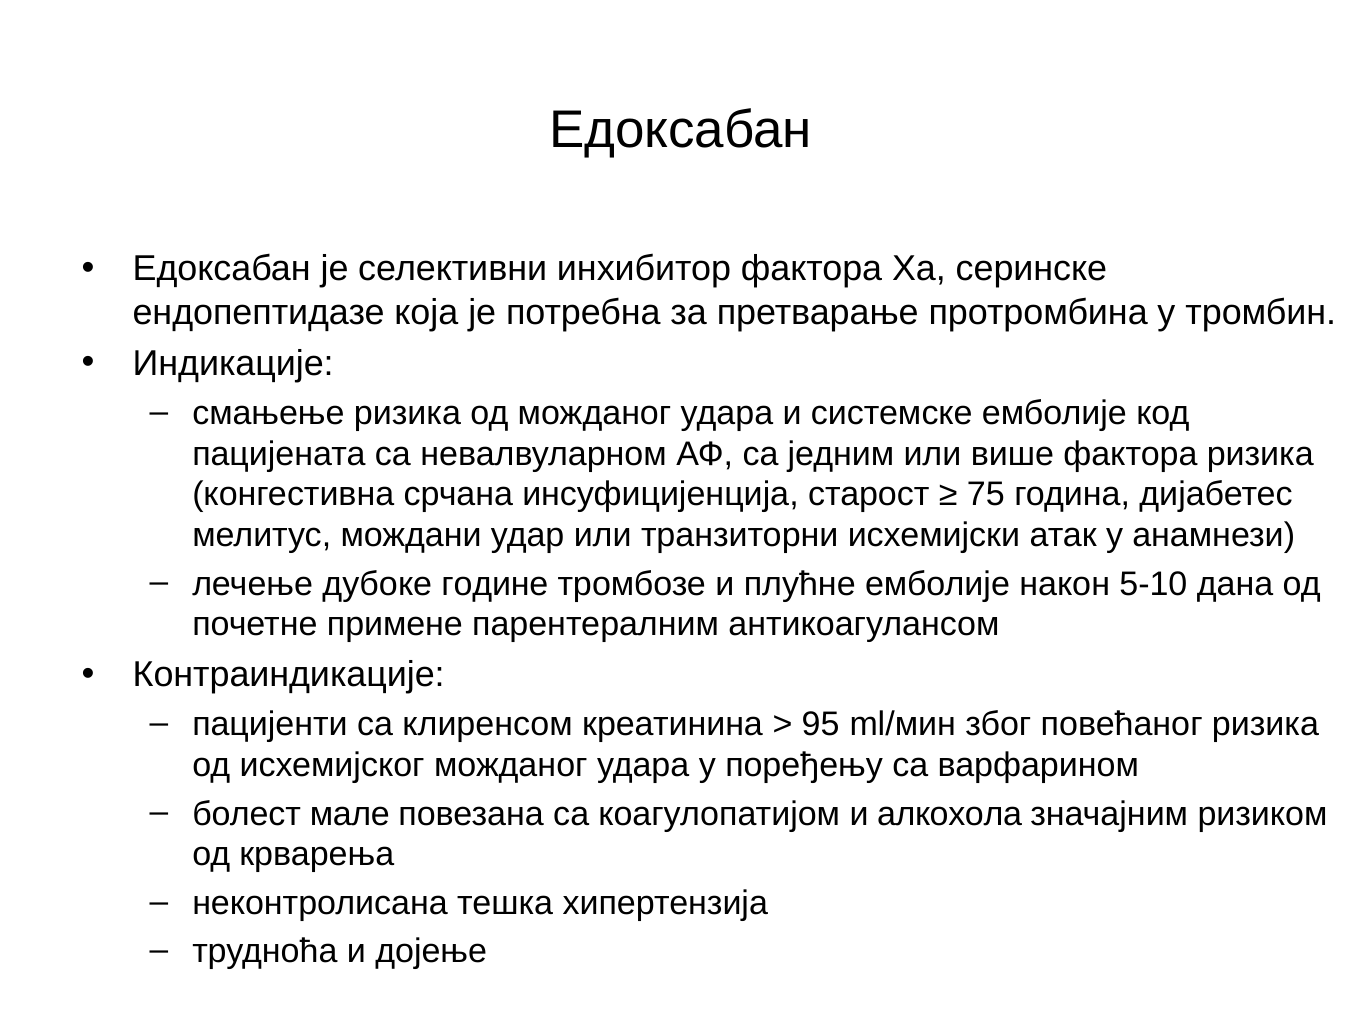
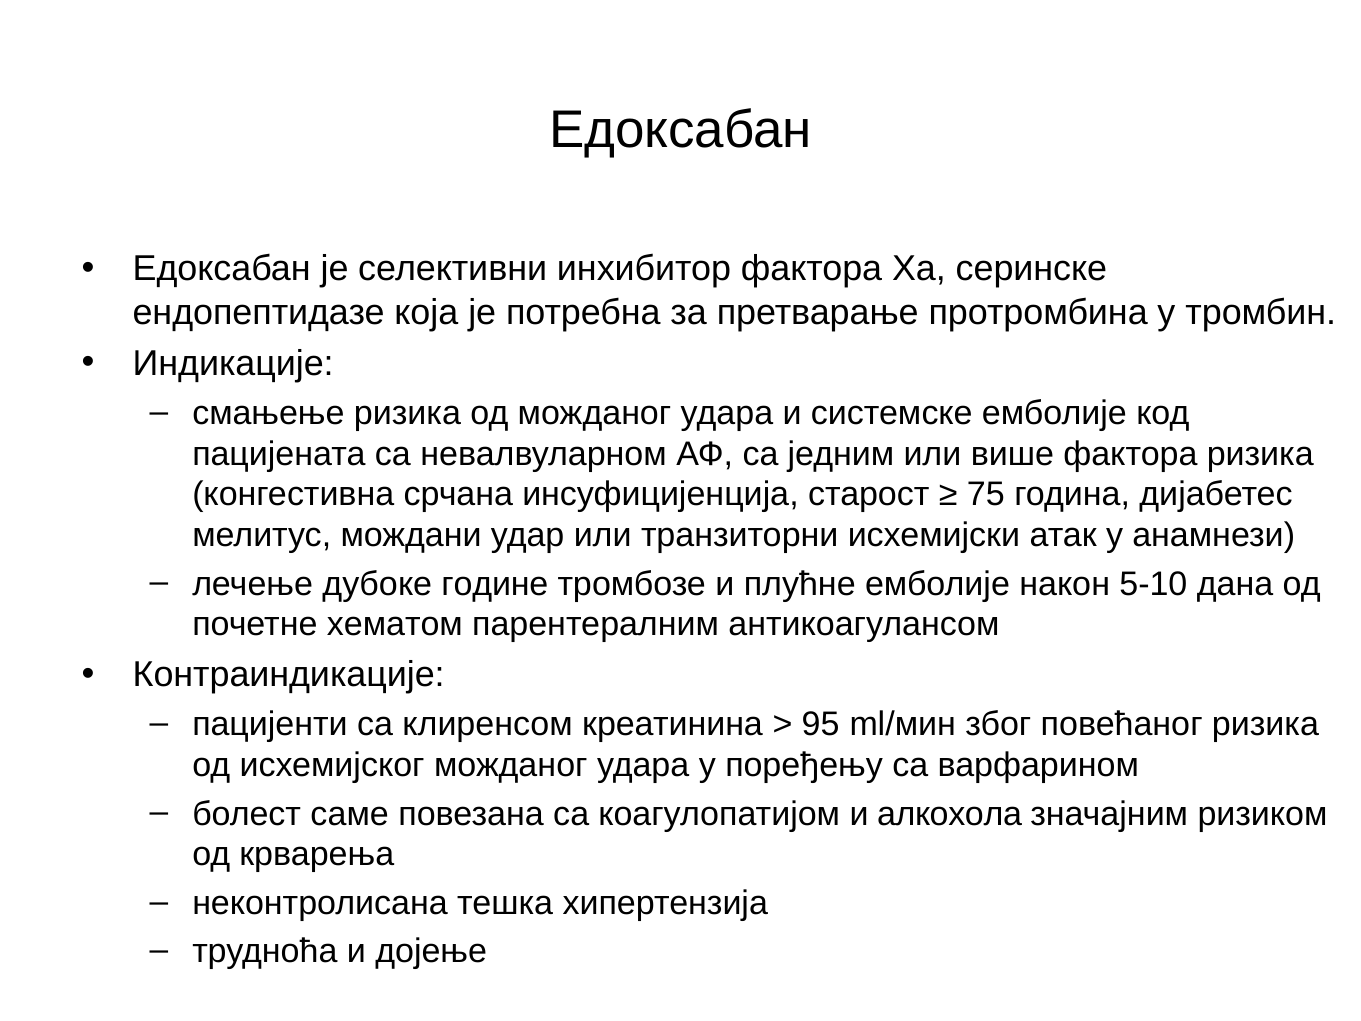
примене: примене -> хематом
мале: мале -> саме
